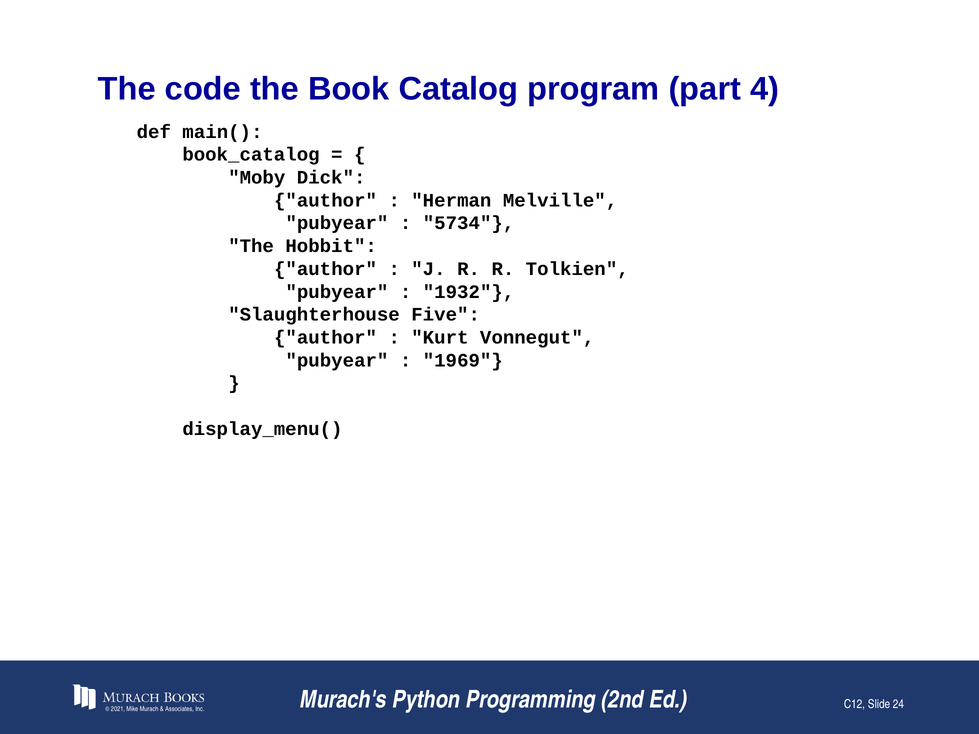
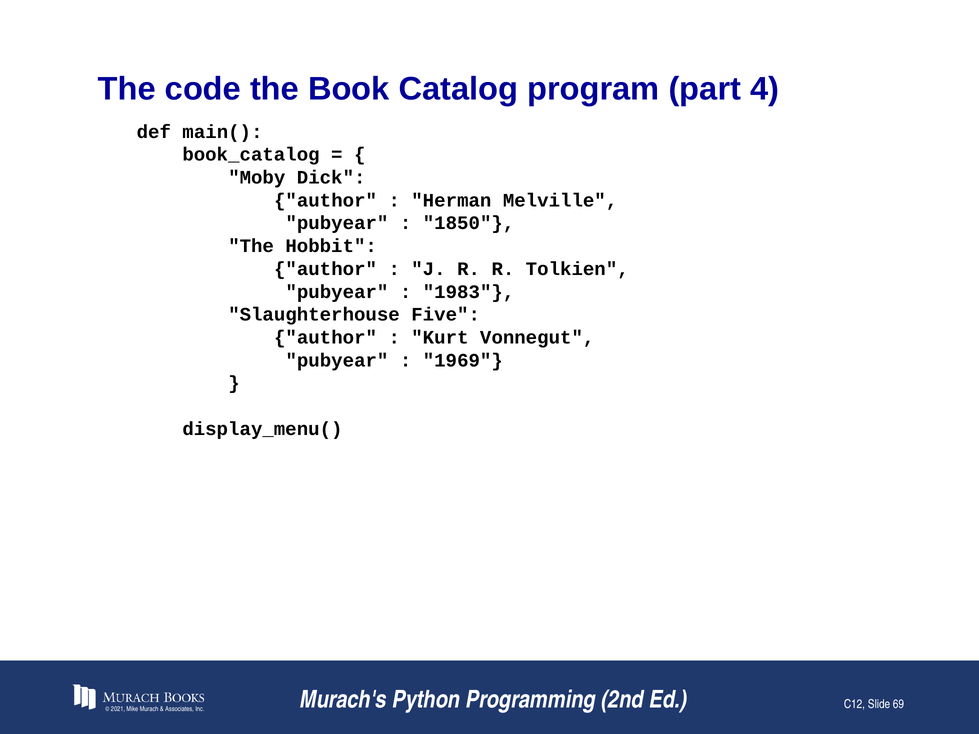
5734: 5734 -> 1850
1932: 1932 -> 1983
24: 24 -> 69
